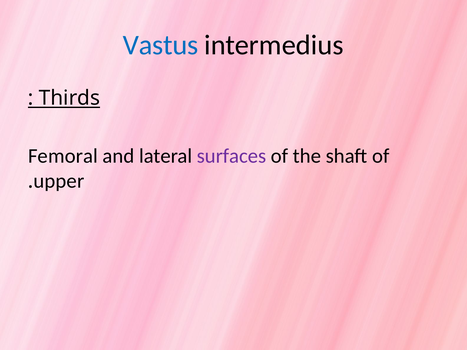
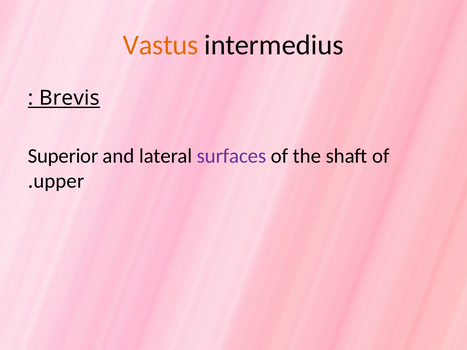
Vastus colour: blue -> orange
Thirds: Thirds -> Brevis
Femoral: Femoral -> Superior
